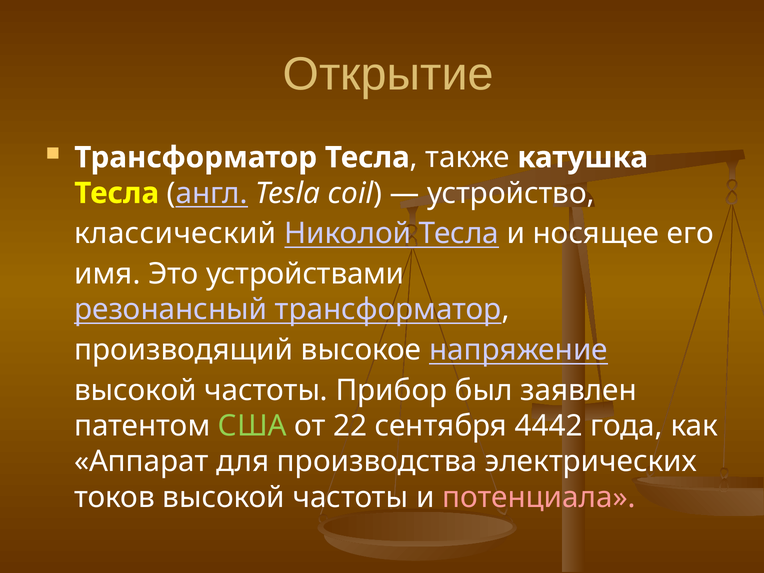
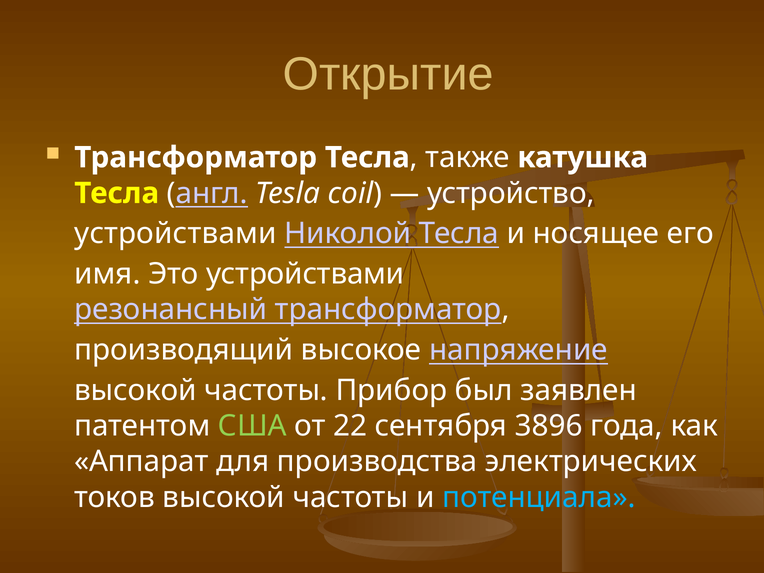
классический at (175, 234): классический -> устройствами
4442: 4442 -> 3896
потенциала colour: pink -> light blue
